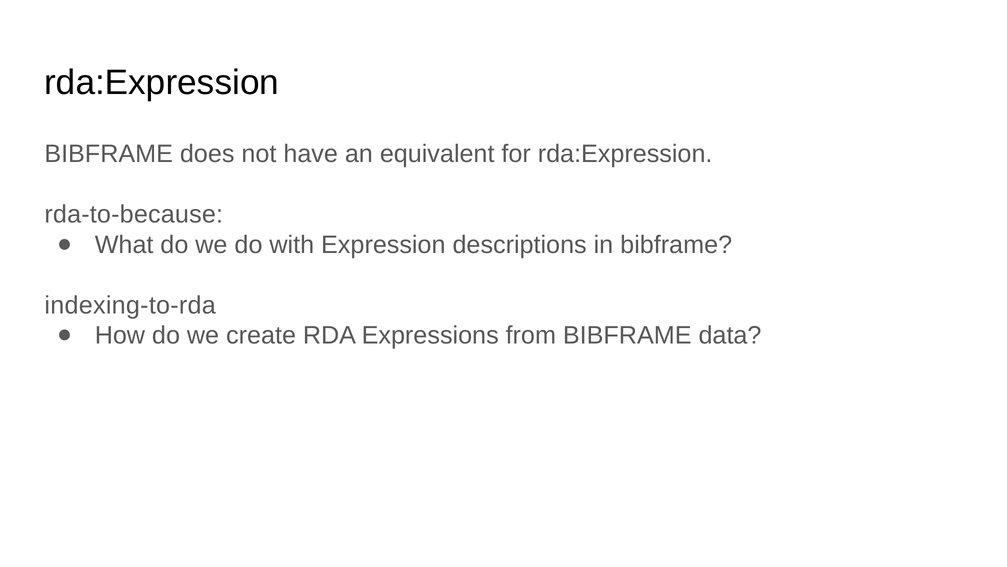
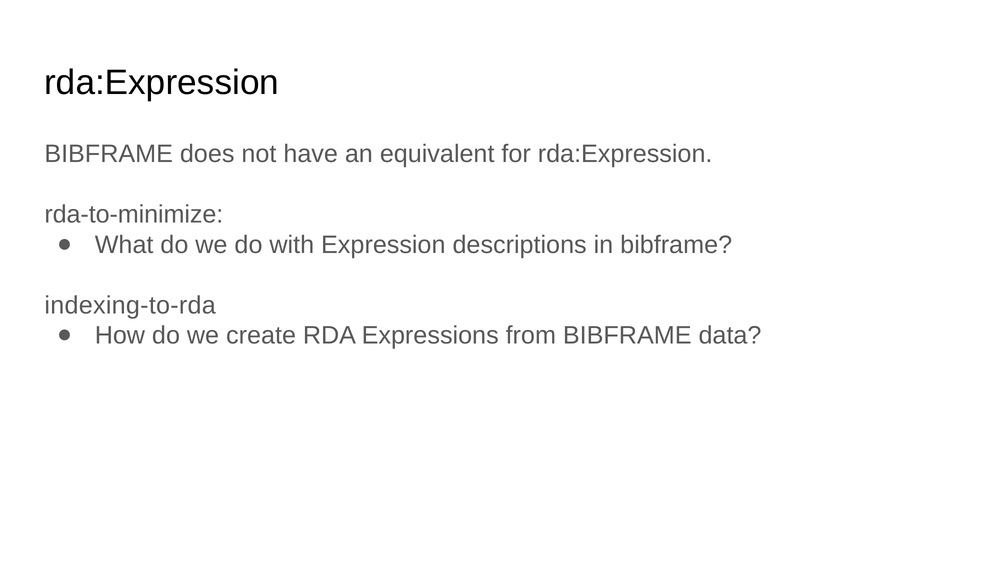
rda-to-because: rda-to-because -> rda-to-minimize
